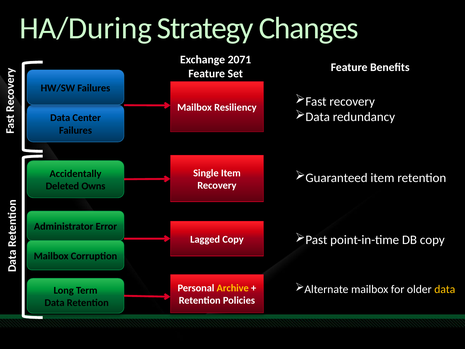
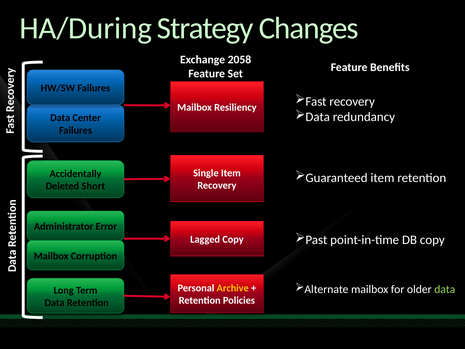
2071: 2071 -> 2058
Owns: Owns -> Short
data at (445, 289) colour: yellow -> light green
